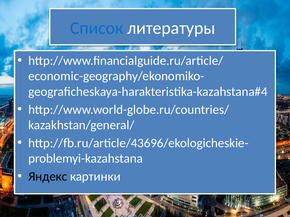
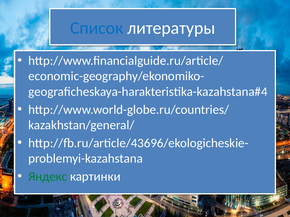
Яндекс colour: black -> green
